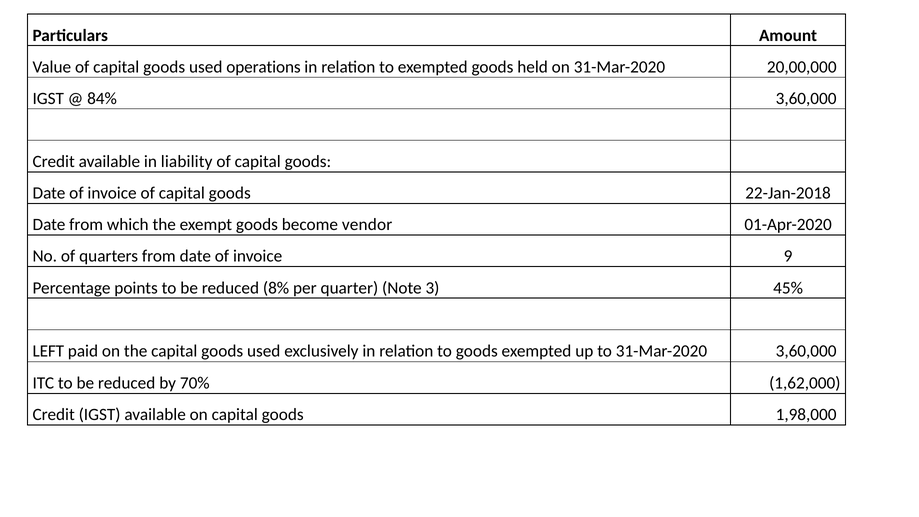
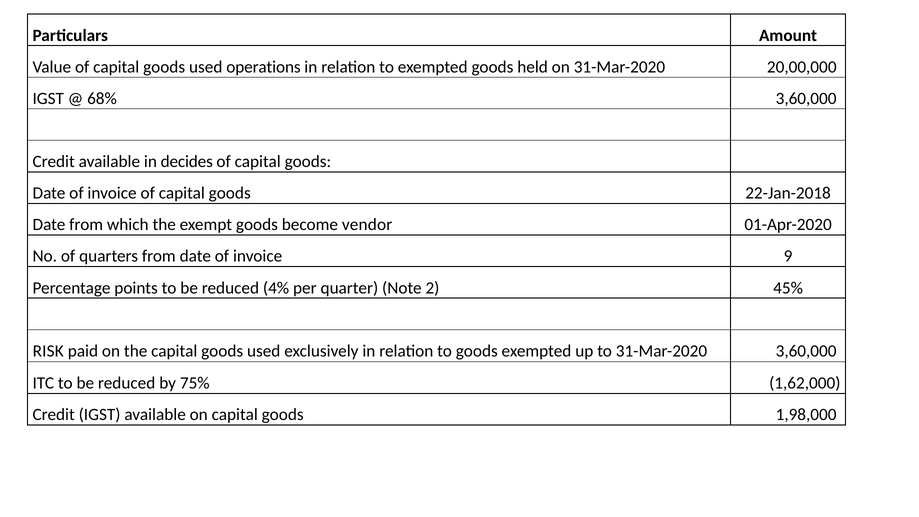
84%: 84% -> 68%
liability: liability -> decides
8%: 8% -> 4%
3: 3 -> 2
LEFT: LEFT -> RISK
70%: 70% -> 75%
